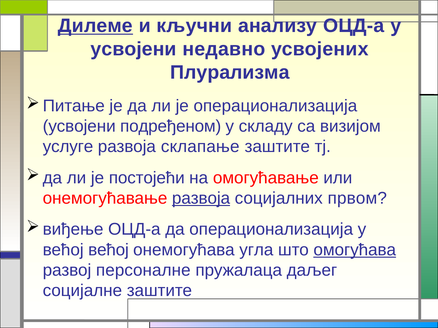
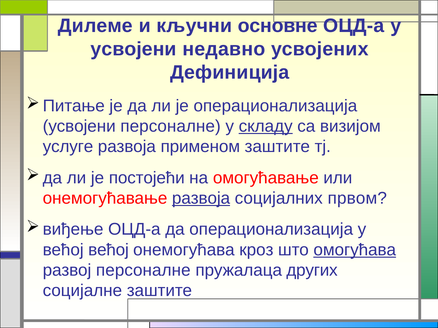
Дилеме underline: present -> none
анализу: анализу -> основне
Плурализма: Плурализма -> Дефиниција
усвoјени подређеном: подређеном -> персоналне
складу underline: none -> present
склапање: склапање -> применом
угла: угла -> кроз
даљег: даљег -> других
